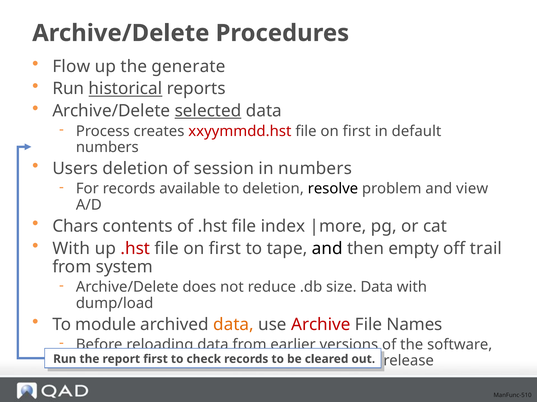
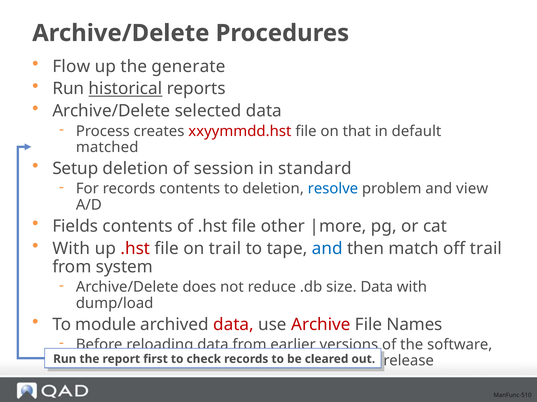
selected underline: present -> none
first at (357, 131): first -> that
numbers at (107, 147): numbers -> matched
Users: Users -> Setup
in numbers: numbers -> standard
records available: available -> contents
resolve colour: black -> blue
Chars: Chars -> Fields
index: index -> other
first at (225, 249): first -> trail
and at (327, 249) colour: black -> blue
empty: empty -> match
data at (233, 325) colour: orange -> red
